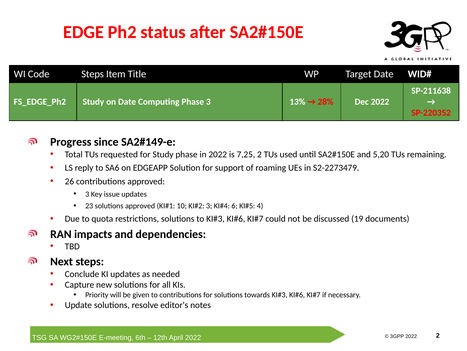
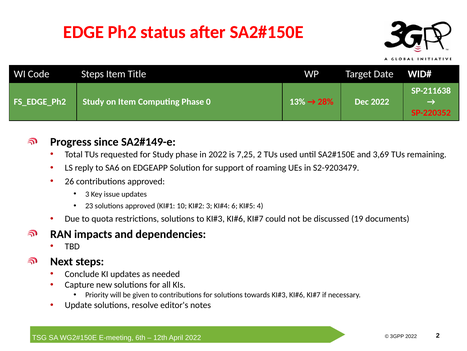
on Date: Date -> Item
Phase 3: 3 -> 0
5,20: 5,20 -> 3,69
S2-2273479: S2-2273479 -> S2-9203479
